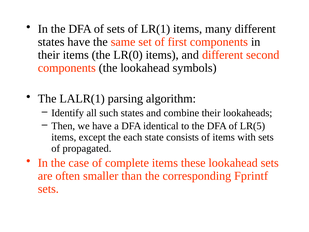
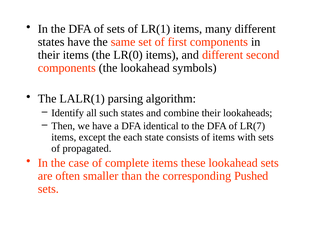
LR(5: LR(5 -> LR(7
Fprintf: Fprintf -> Pushed
